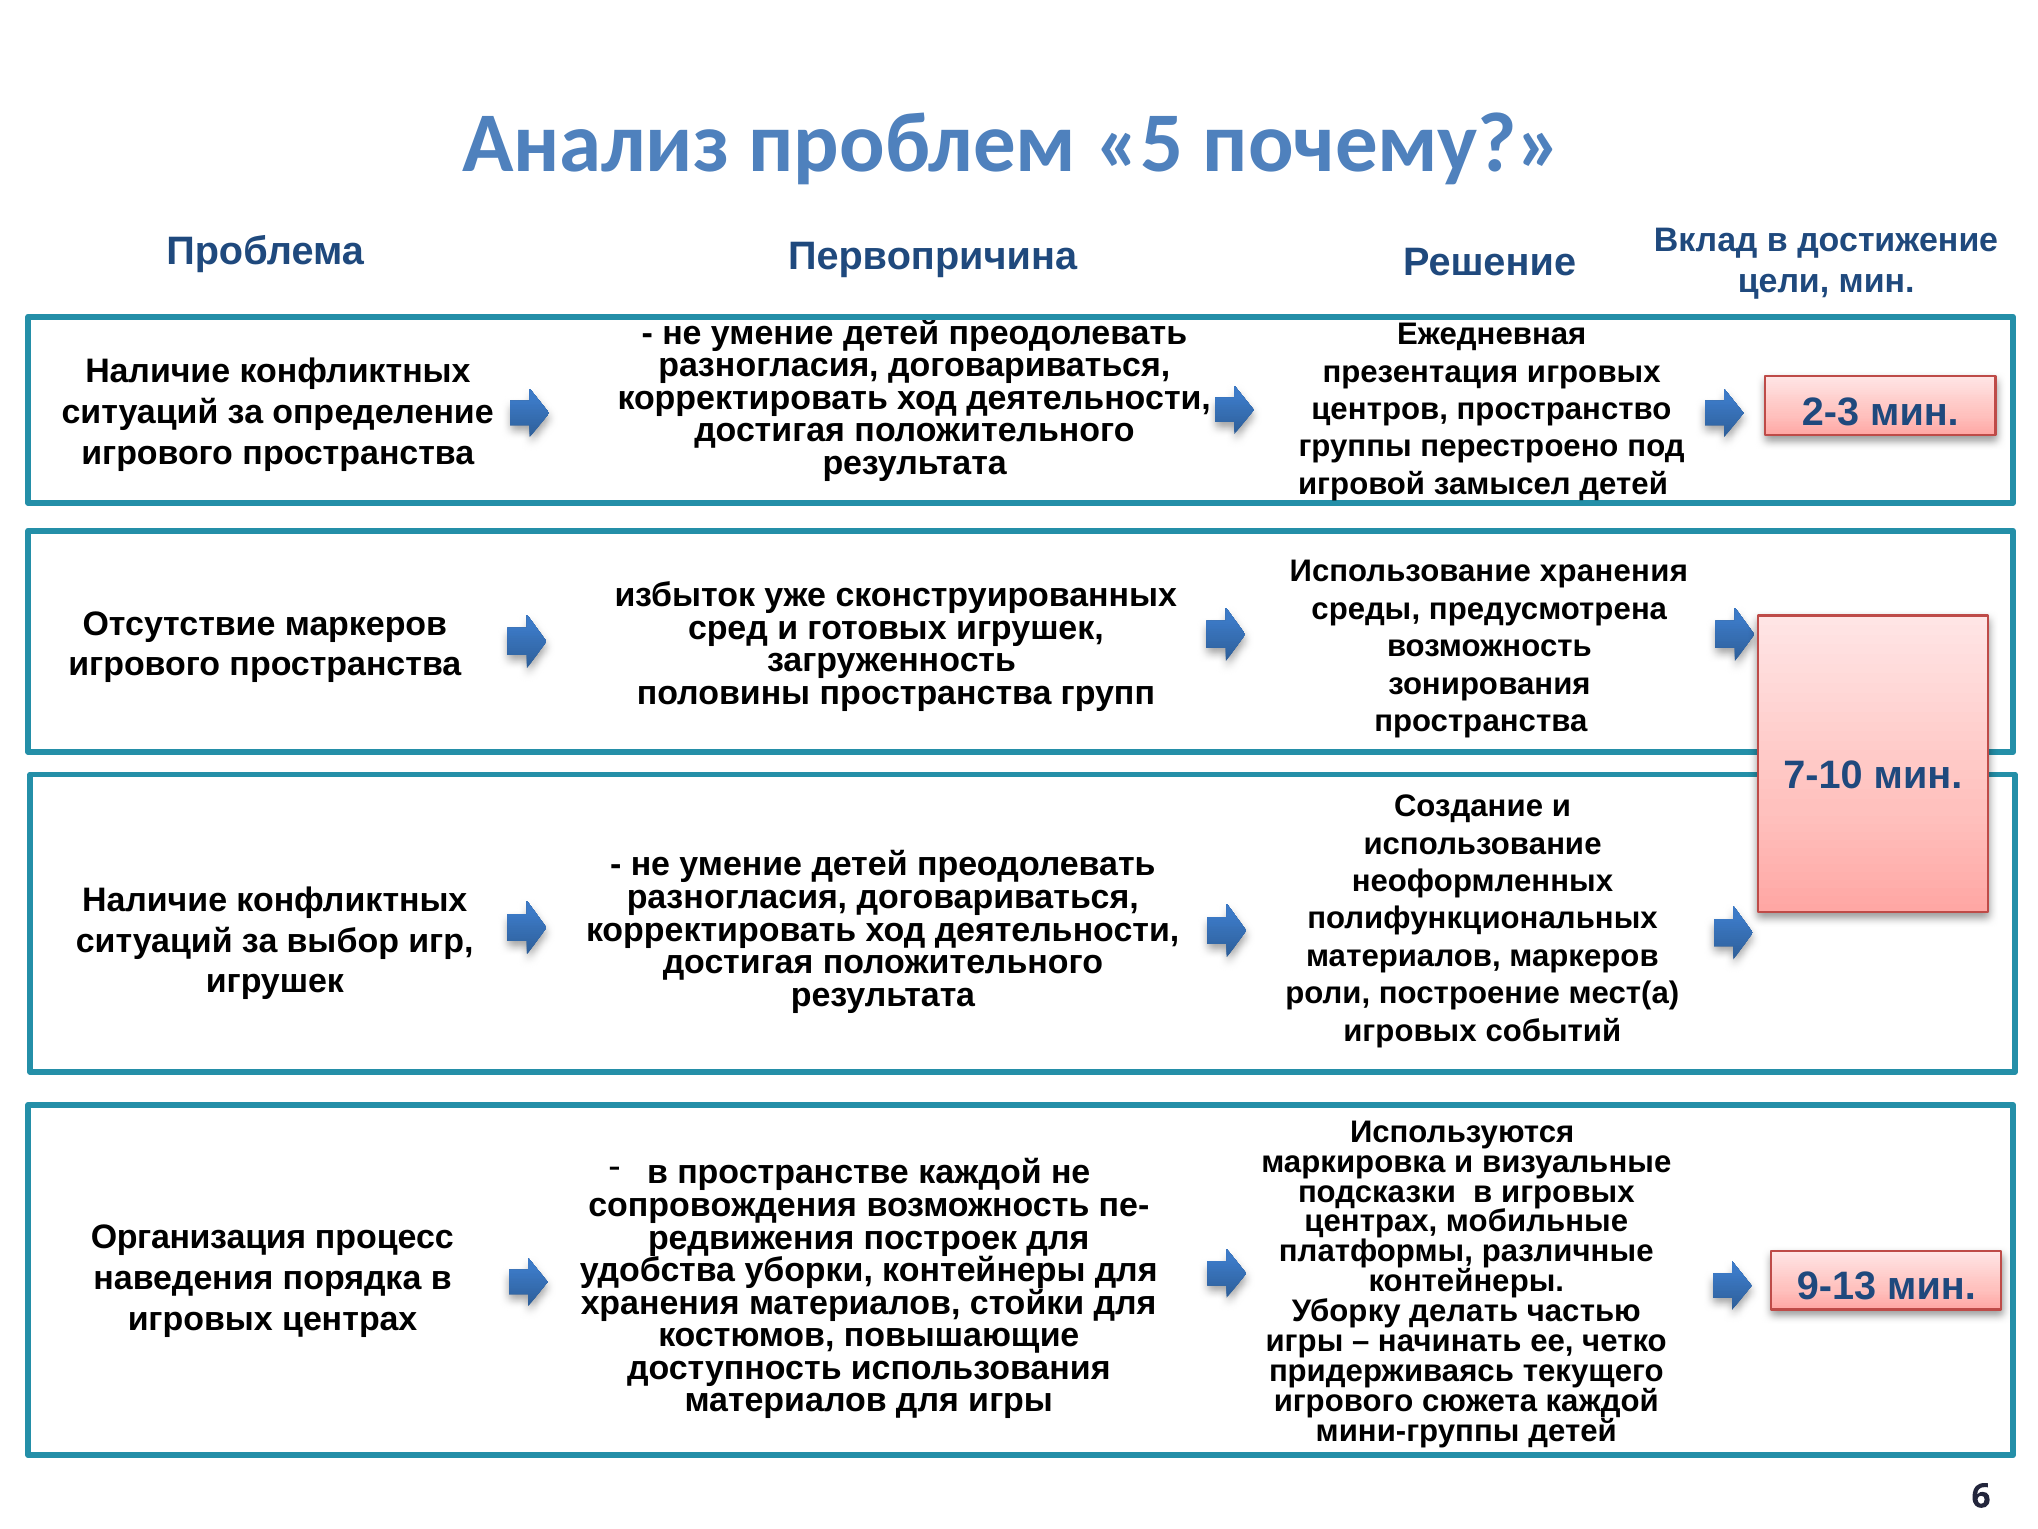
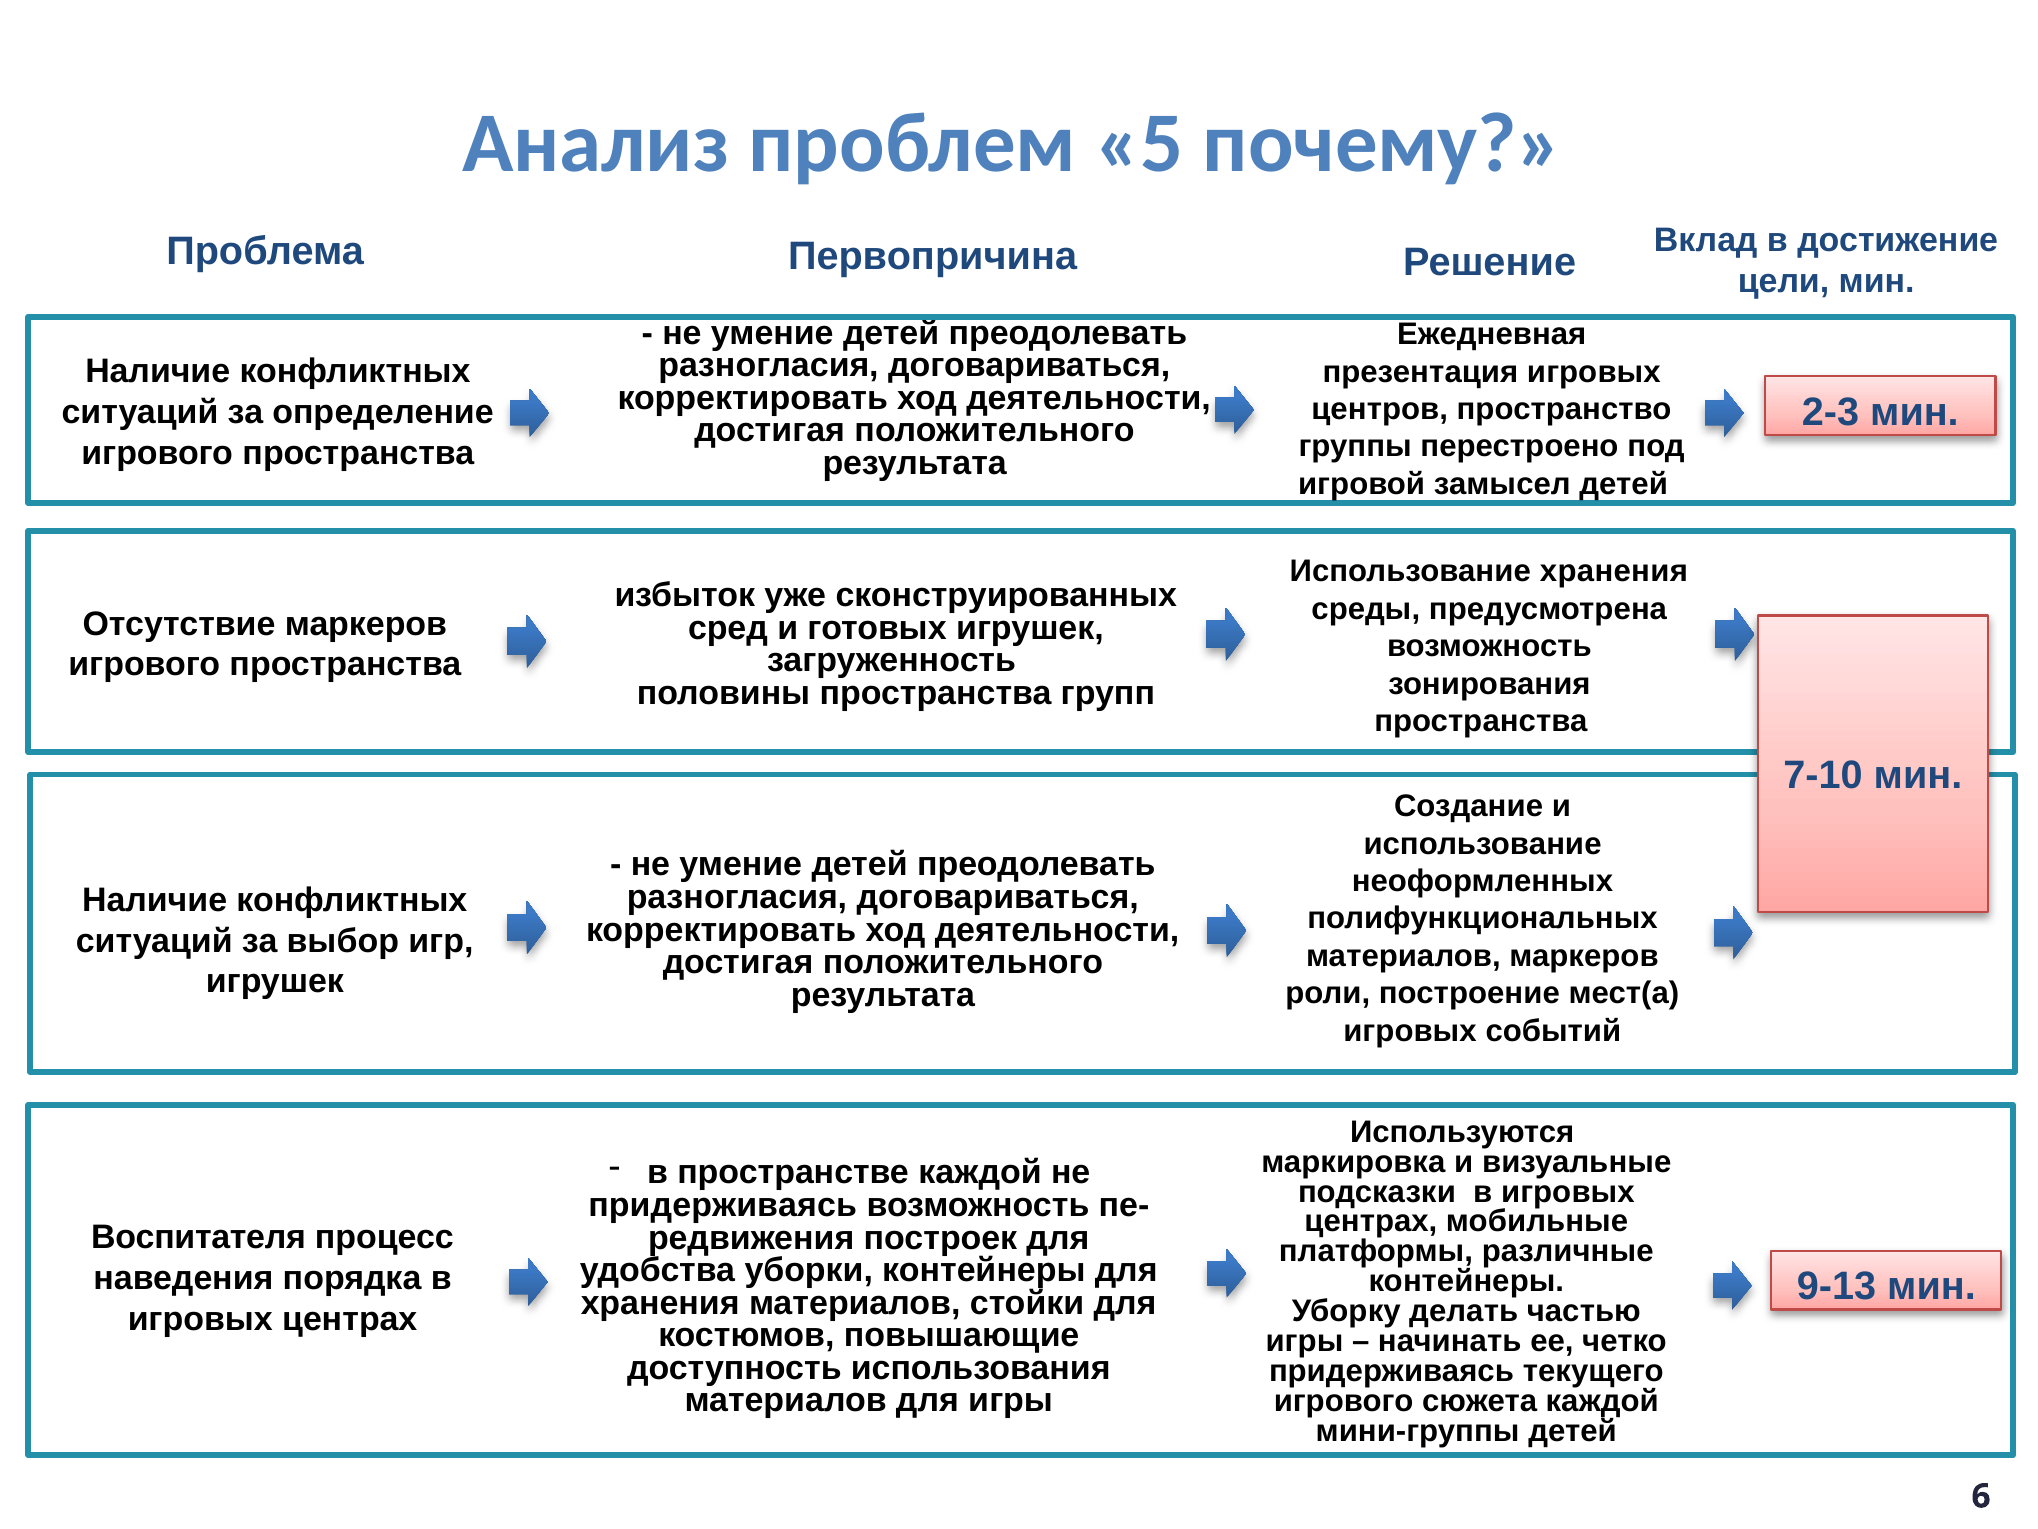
сопровождения at (723, 1205): сопровождения -> придерживаясь
Организация: Организация -> Воспитателя
